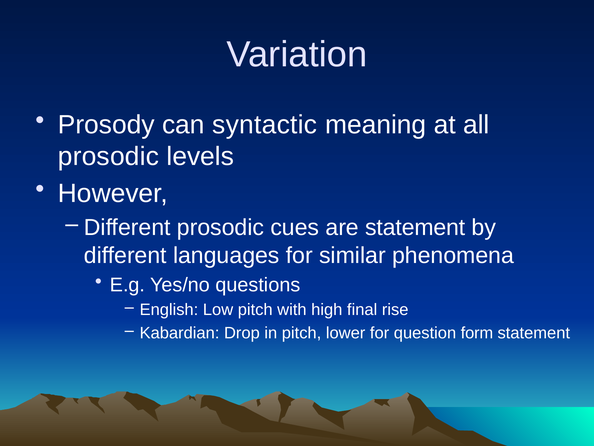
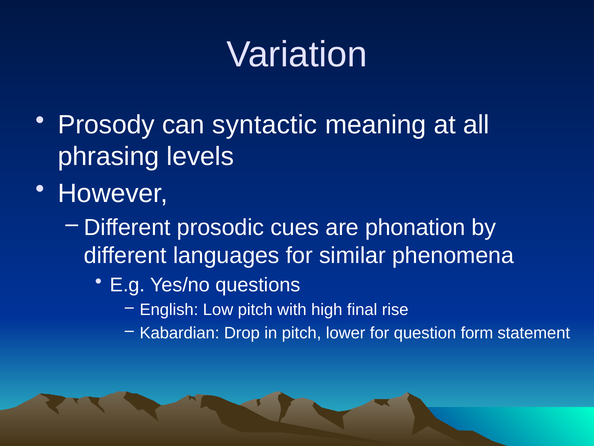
prosodic at (108, 156): prosodic -> phrasing
are statement: statement -> phonation
